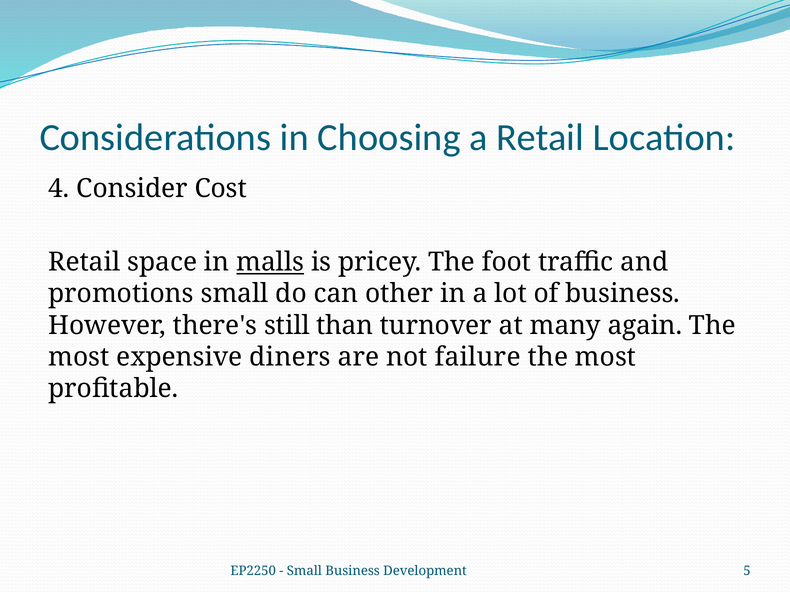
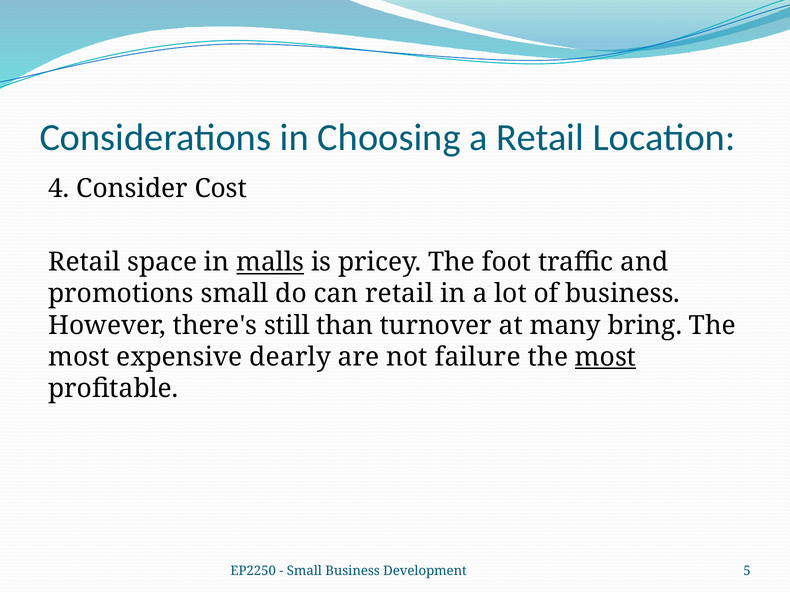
can other: other -> retail
again: again -> bring
diners: diners -> dearly
most at (606, 357) underline: none -> present
